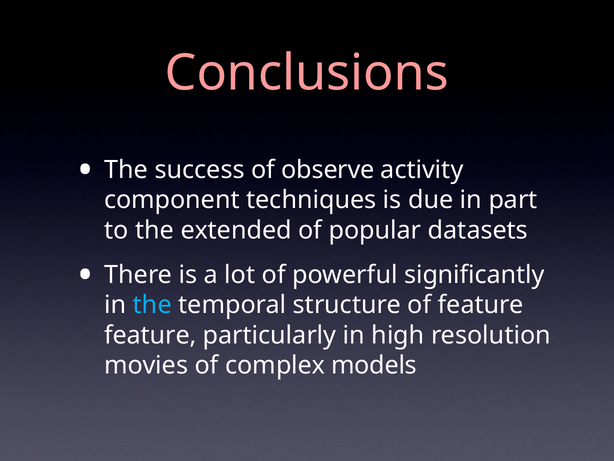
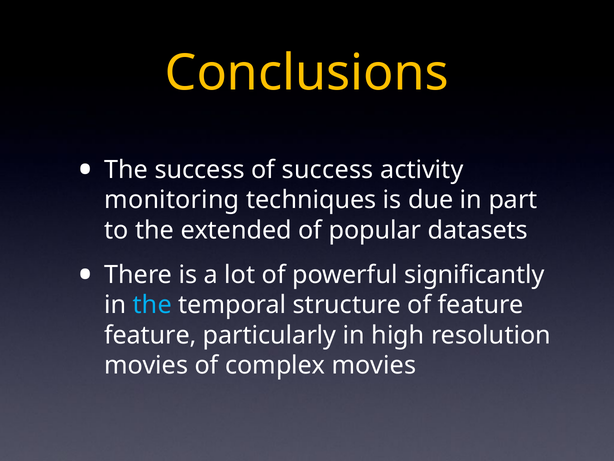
Conclusions colour: pink -> yellow
of observe: observe -> success
component: component -> monitoring
complex models: models -> movies
